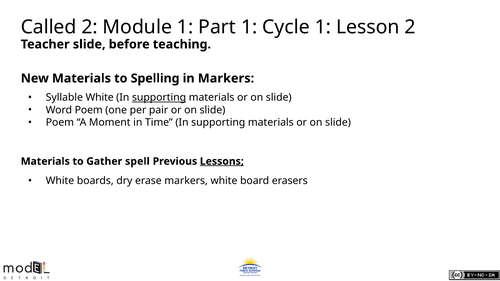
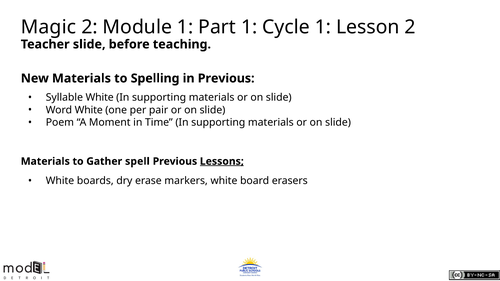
Called: Called -> Magic
in Markers: Markers -> Previous
supporting at (159, 98) underline: present -> none
Word Poem: Poem -> White
